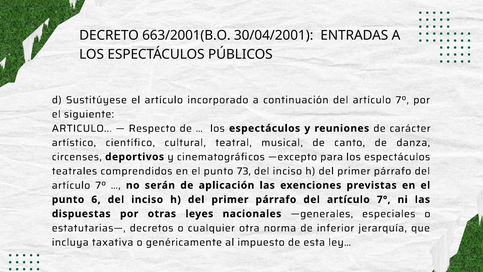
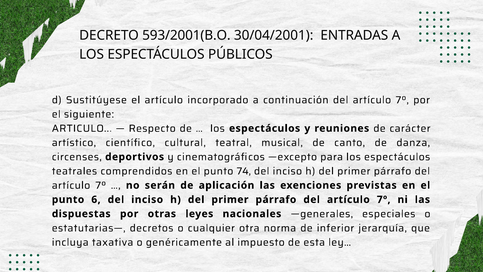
663/2001(B.O: 663/2001(B.O -> 593/2001(B.O
73: 73 -> 74
